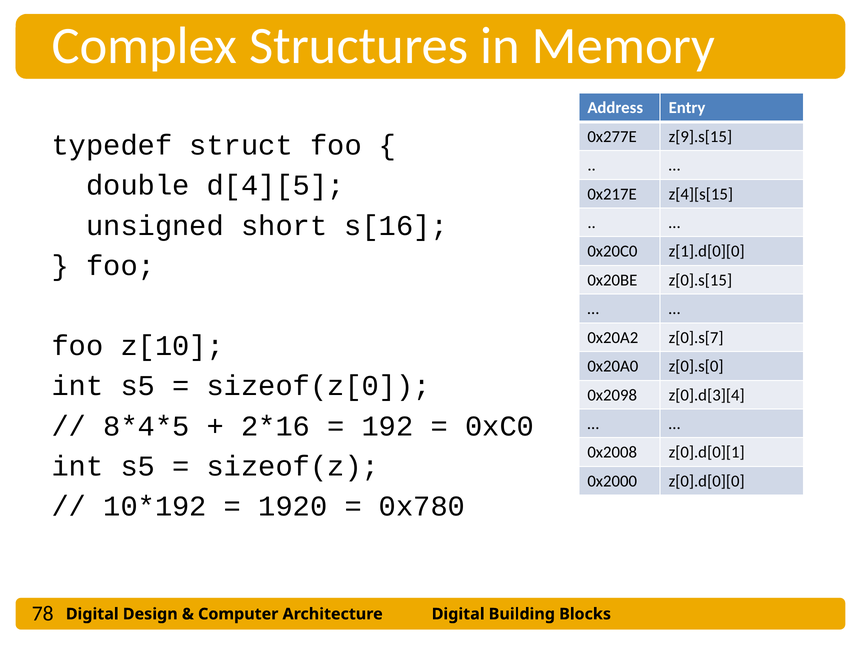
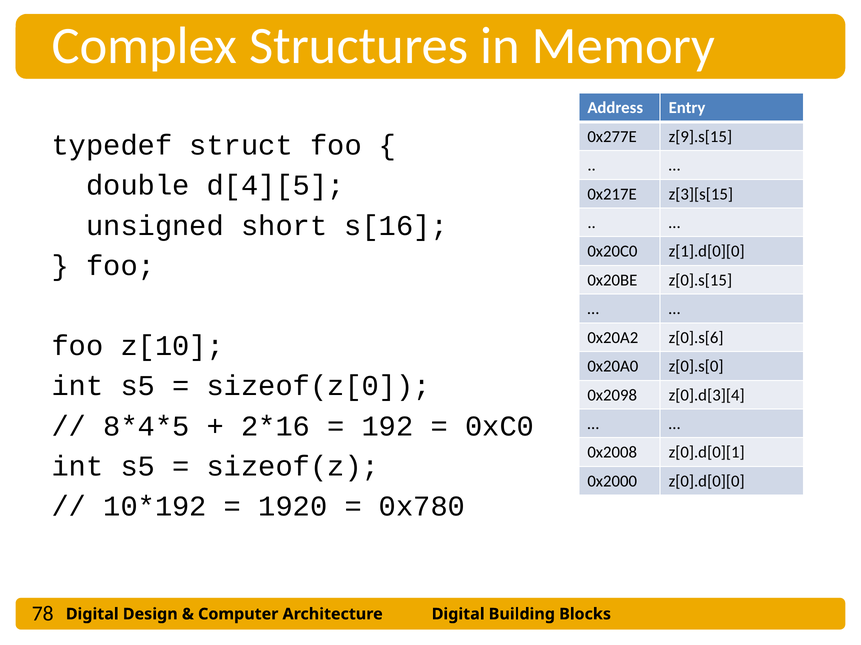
z[4][s[15: z[4][s[15 -> z[3][s[15
z[0].s[7: z[0].s[7 -> z[0].s[6
